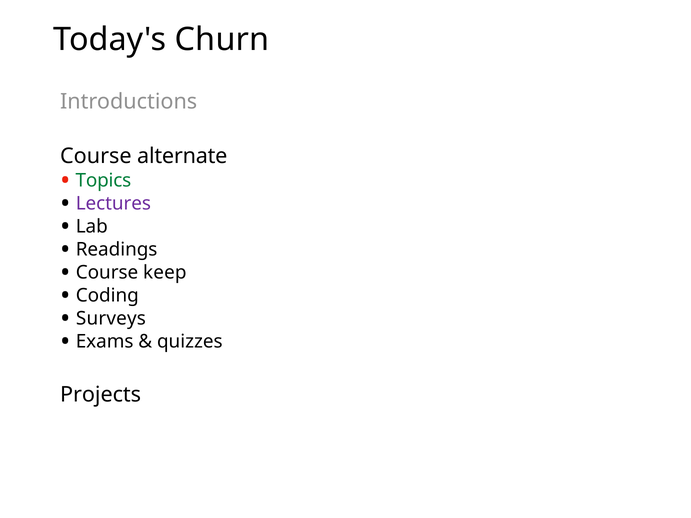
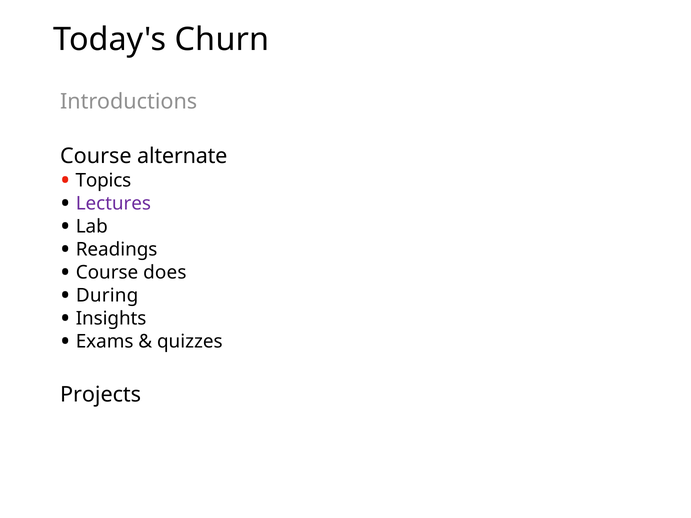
Topics colour: green -> black
keep: keep -> does
Coding: Coding -> During
Surveys: Surveys -> Insights
